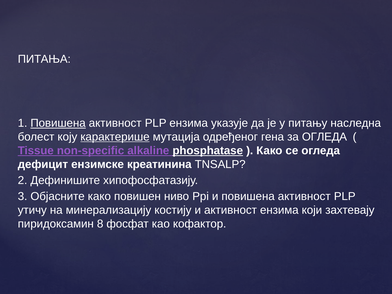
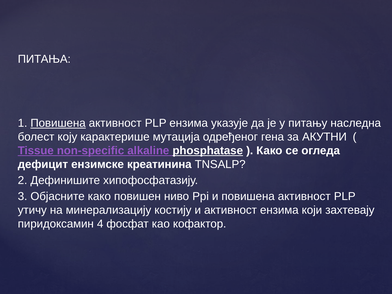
карактерише underline: present -> none
за ОГЛЕДА: ОГЛЕДА -> АКУТНИ
8: 8 -> 4
